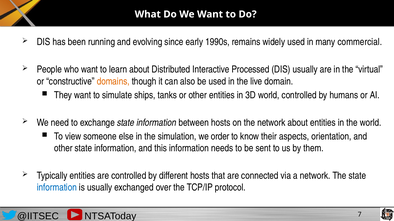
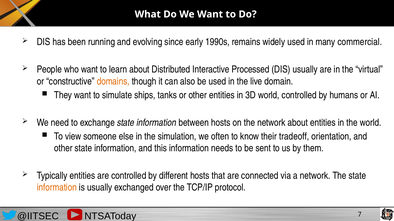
order: order -> often
aspects: aspects -> tradeoff
information at (57, 188) colour: blue -> orange
